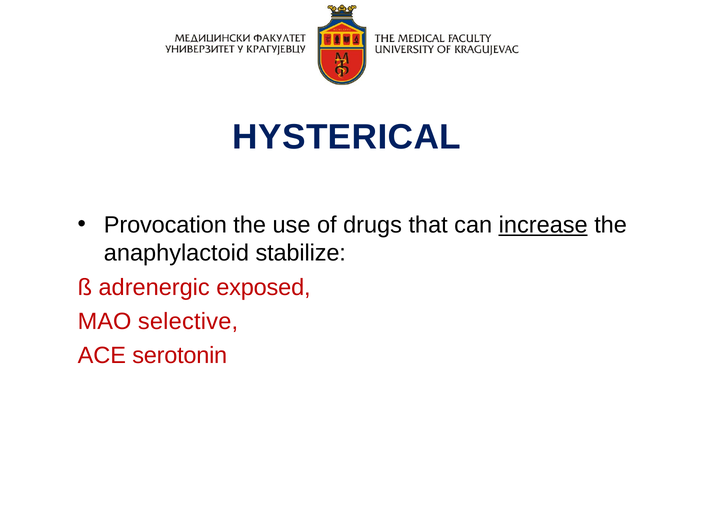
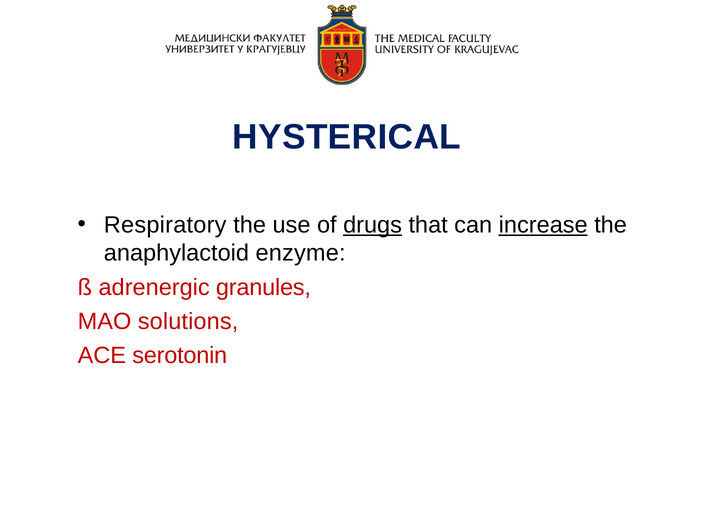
Provocation: Provocation -> Respiratory
drugs underline: none -> present
stabilize: stabilize -> enzyme
exposed: exposed -> granules
selective: selective -> solutions
